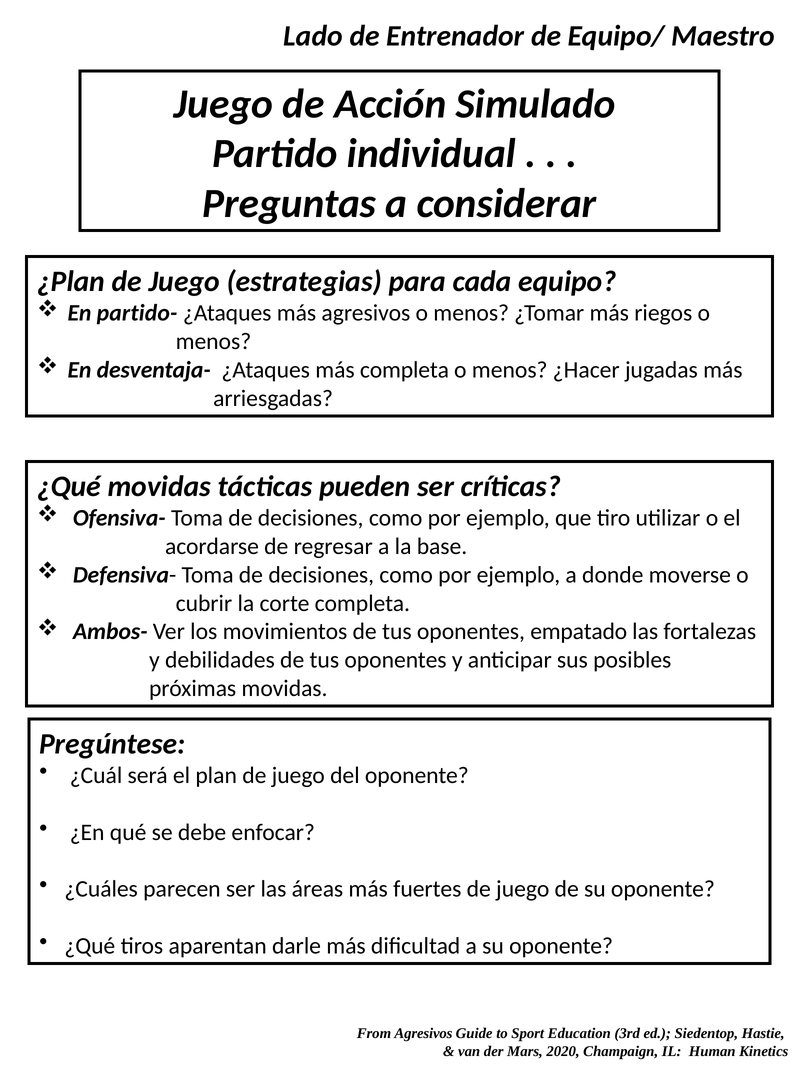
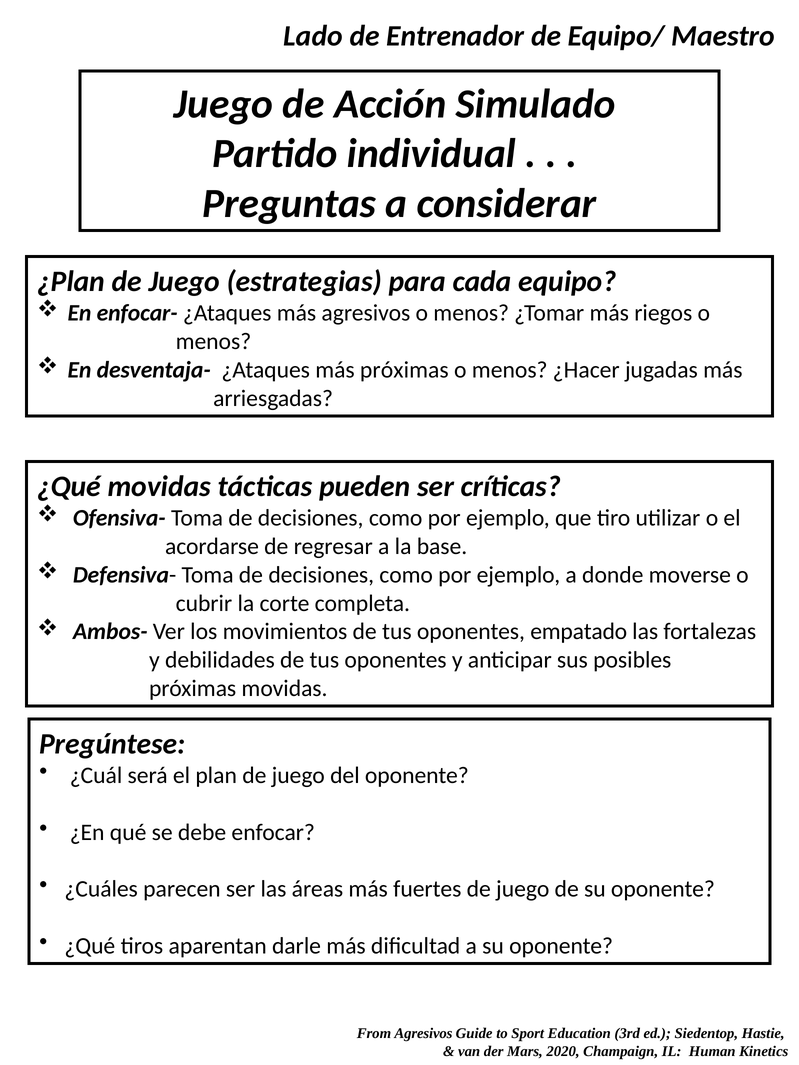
partido-: partido- -> enfocar-
más completa: completa -> próximas
